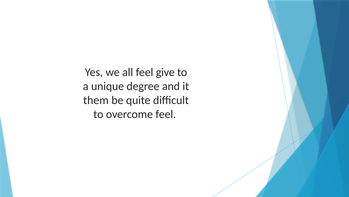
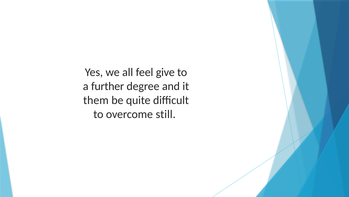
unique: unique -> further
overcome feel: feel -> still
